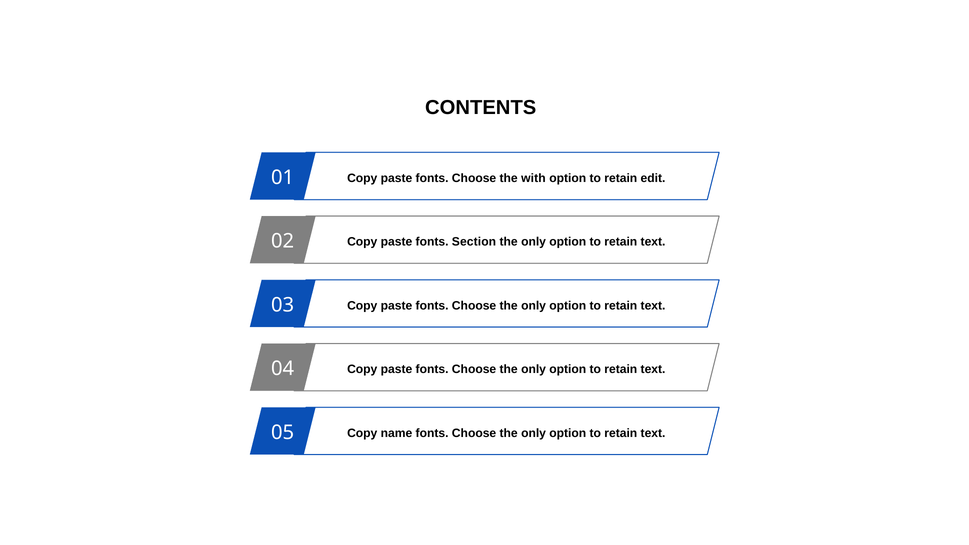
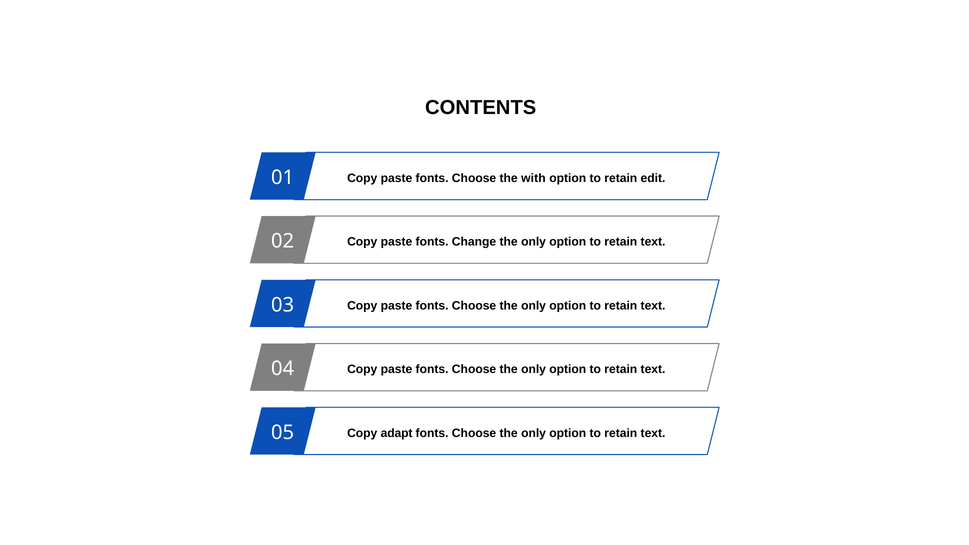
Section: Section -> Change
name: name -> adapt
